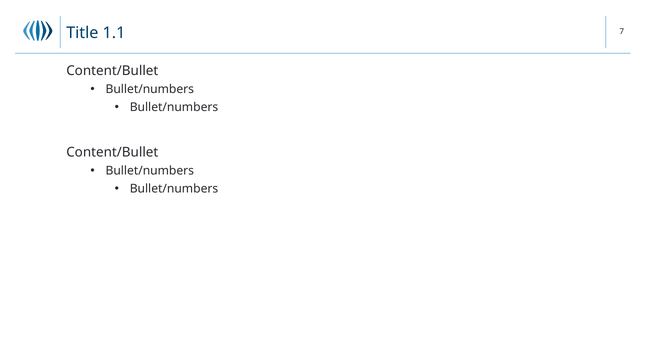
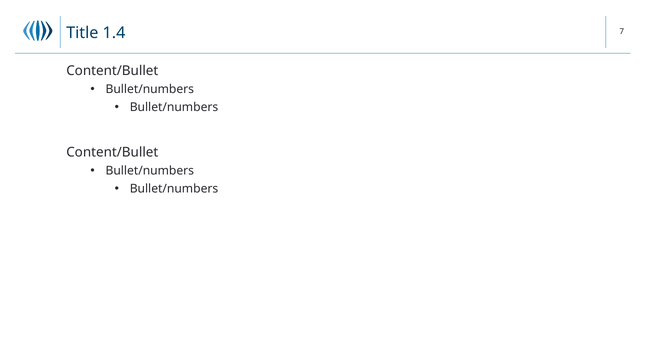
1.1: 1.1 -> 1.4
